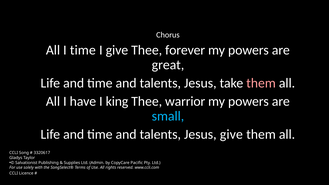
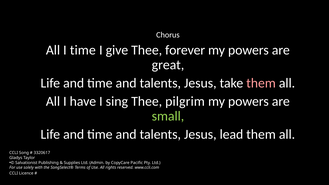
king: king -> sing
warrior: warrior -> pilgrim
small colour: light blue -> light green
Jesus give: give -> lead
